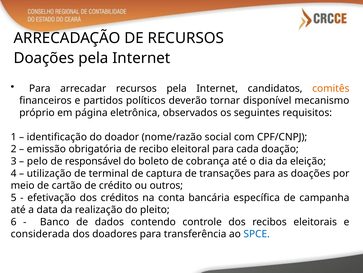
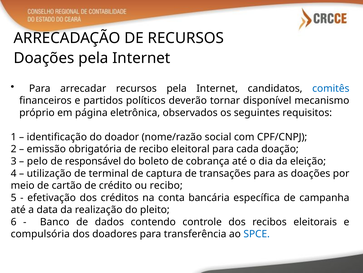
comitês colour: orange -> blue
ou outros: outros -> recibo
considerada: considerada -> compulsória
